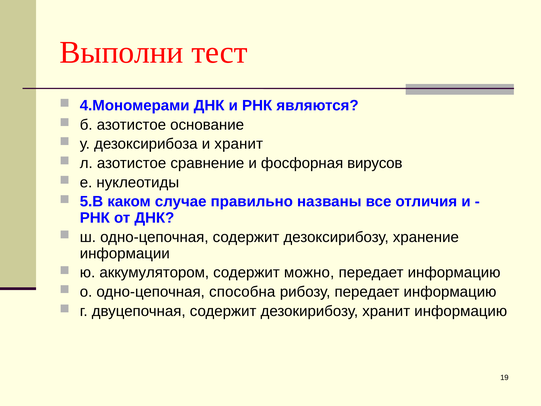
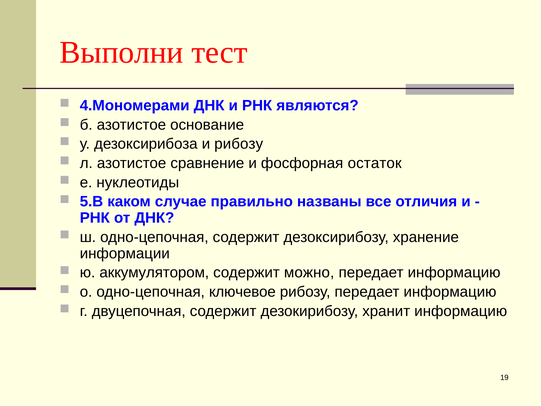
и хранит: хранит -> рибозу
вирусов: вирусов -> остаток
способна: способна -> ключевое
